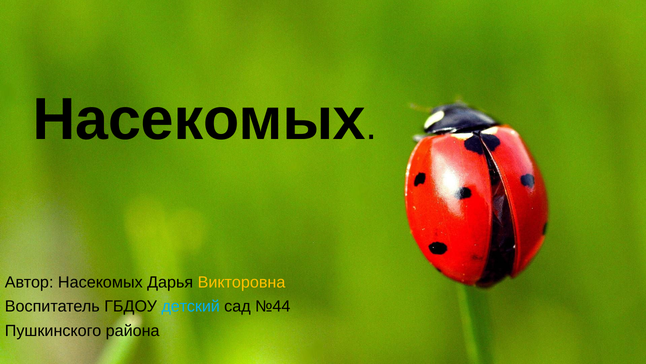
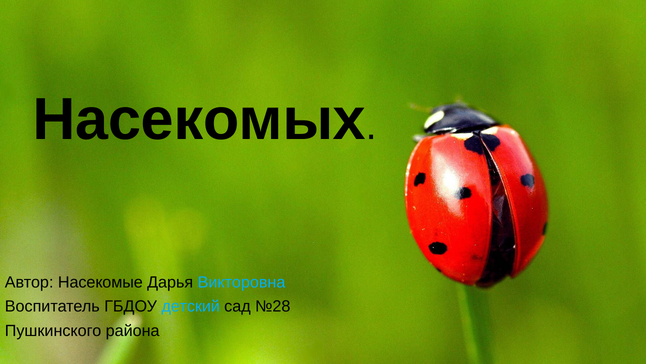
Автор Насекомых: Насекомых -> Насекомые
Викторовна colour: yellow -> light blue
№44: №44 -> №28
